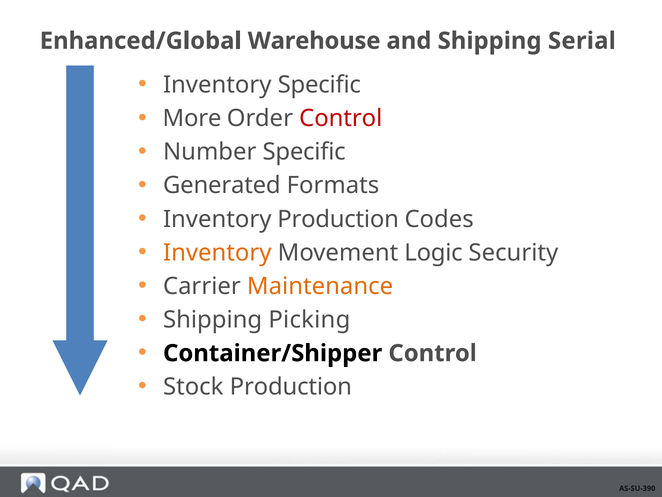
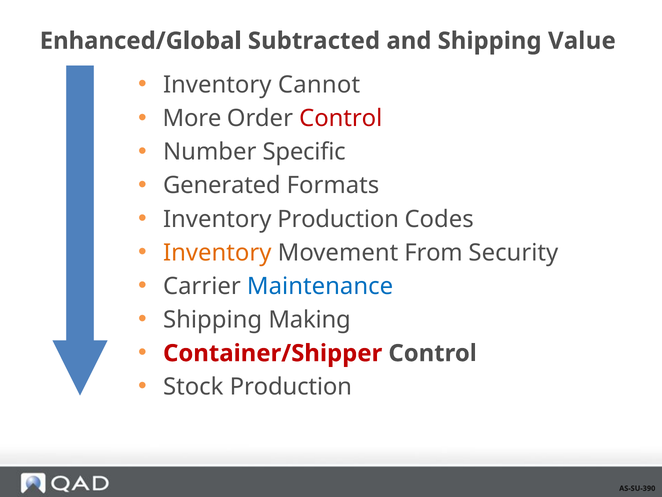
Warehouse: Warehouse -> Subtracted
Serial: Serial -> Value
Inventory Specific: Specific -> Cannot
Logic: Logic -> From
Maintenance colour: orange -> blue
Picking: Picking -> Making
Container/Shipper colour: black -> red
